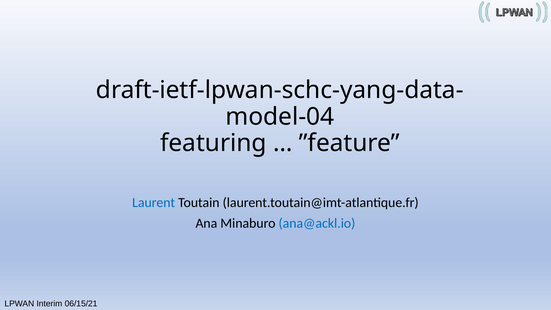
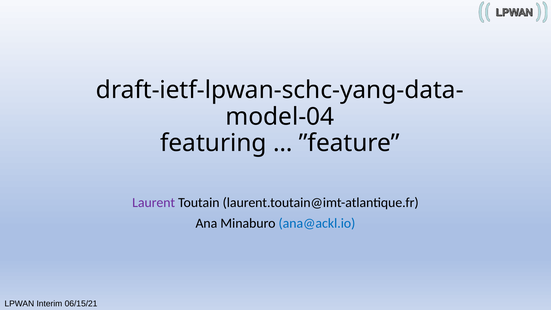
Laurent colour: blue -> purple
